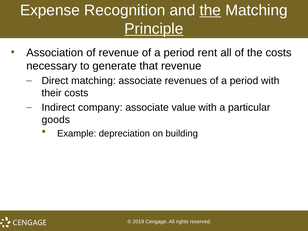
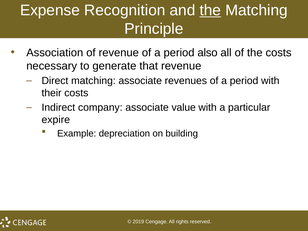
Principle underline: present -> none
rent: rent -> also
goods: goods -> expire
